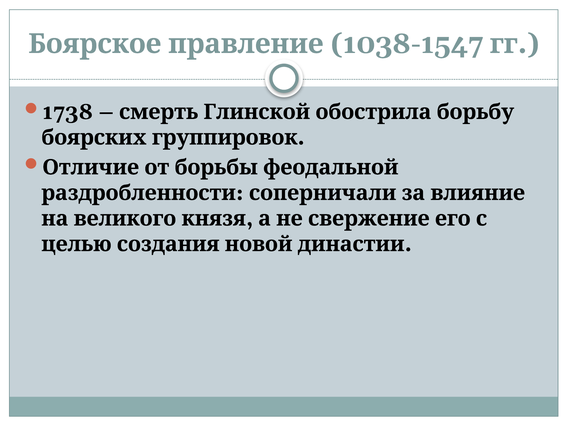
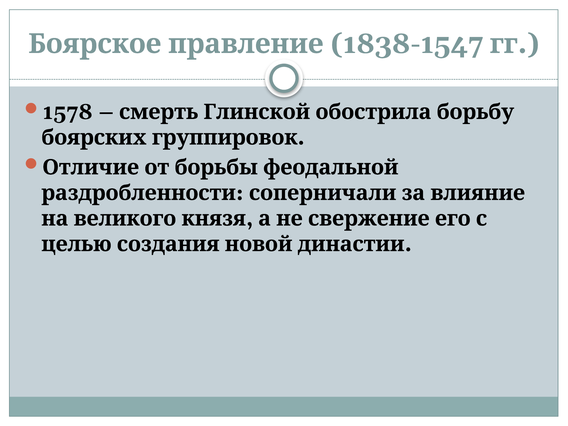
1038-1547: 1038-1547 -> 1838-1547
1738: 1738 -> 1578
